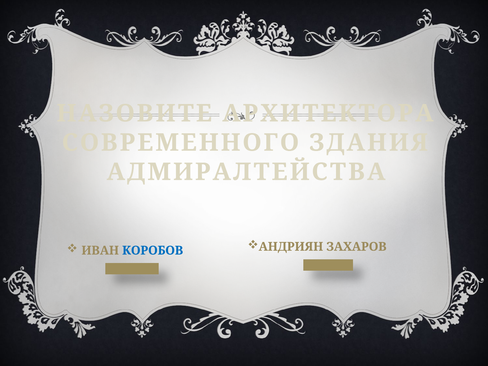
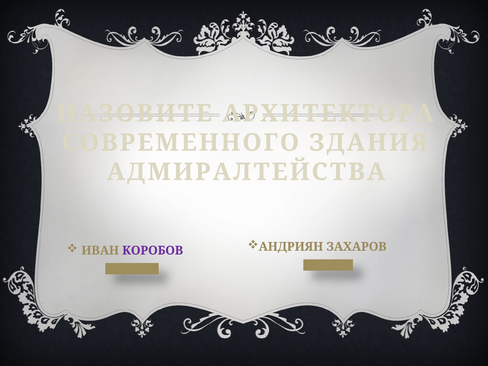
КОРОБОВ colour: blue -> purple
